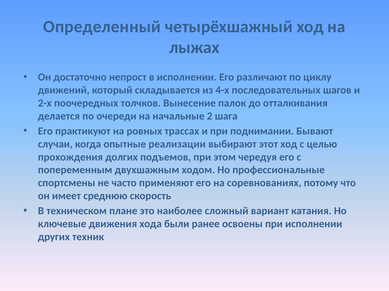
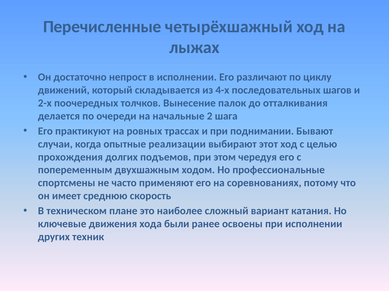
Определенный: Определенный -> Перечисленные
